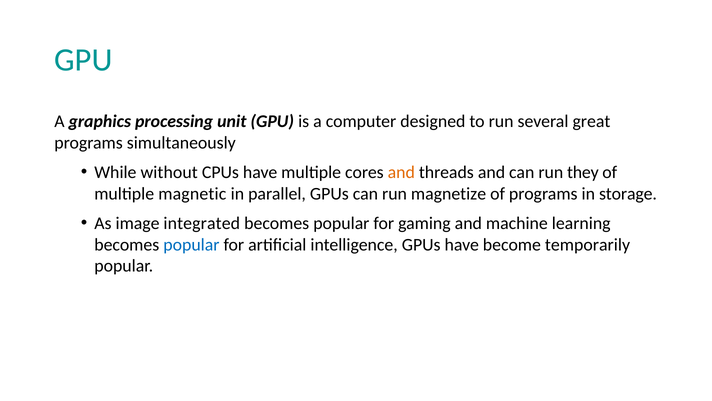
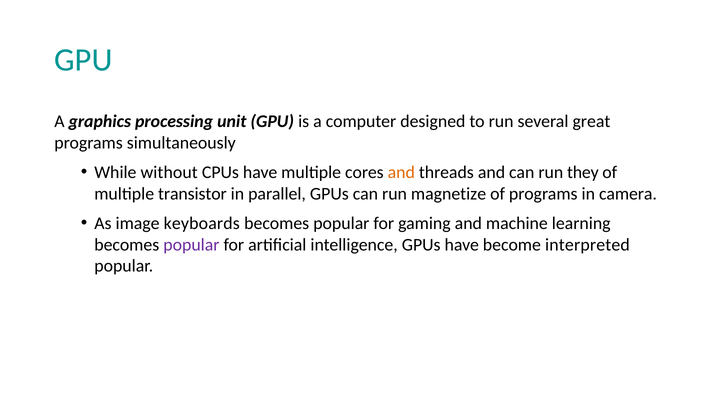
magnetic: magnetic -> transistor
storage: storage -> camera
integrated: integrated -> keyboards
popular at (191, 244) colour: blue -> purple
temporarily: temporarily -> interpreted
